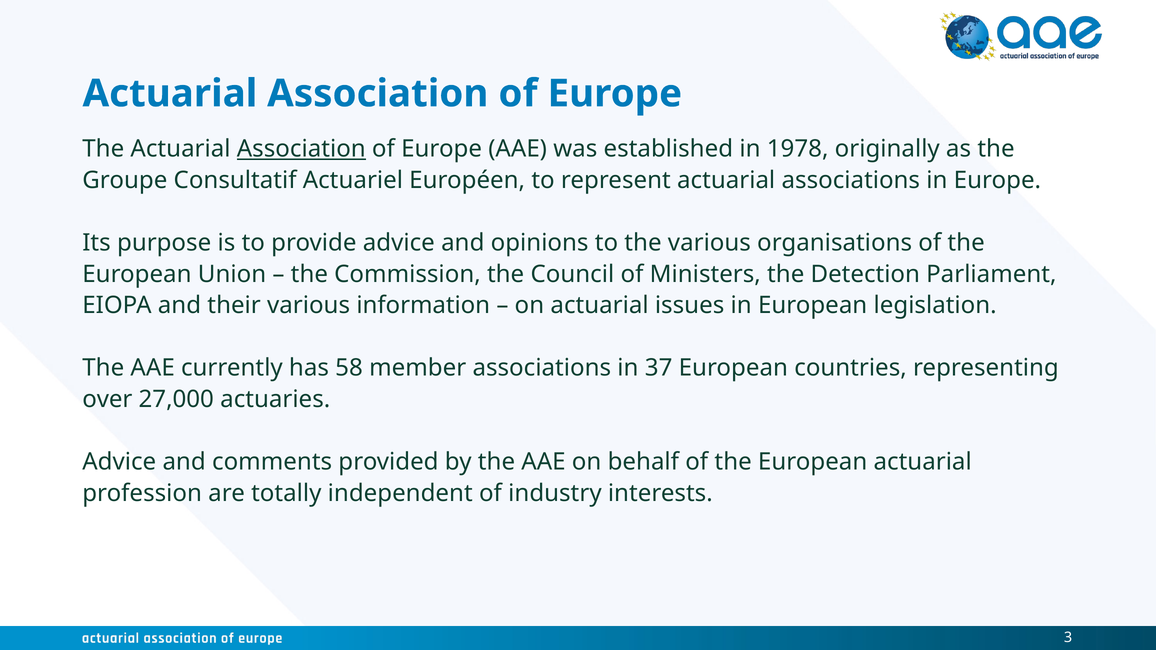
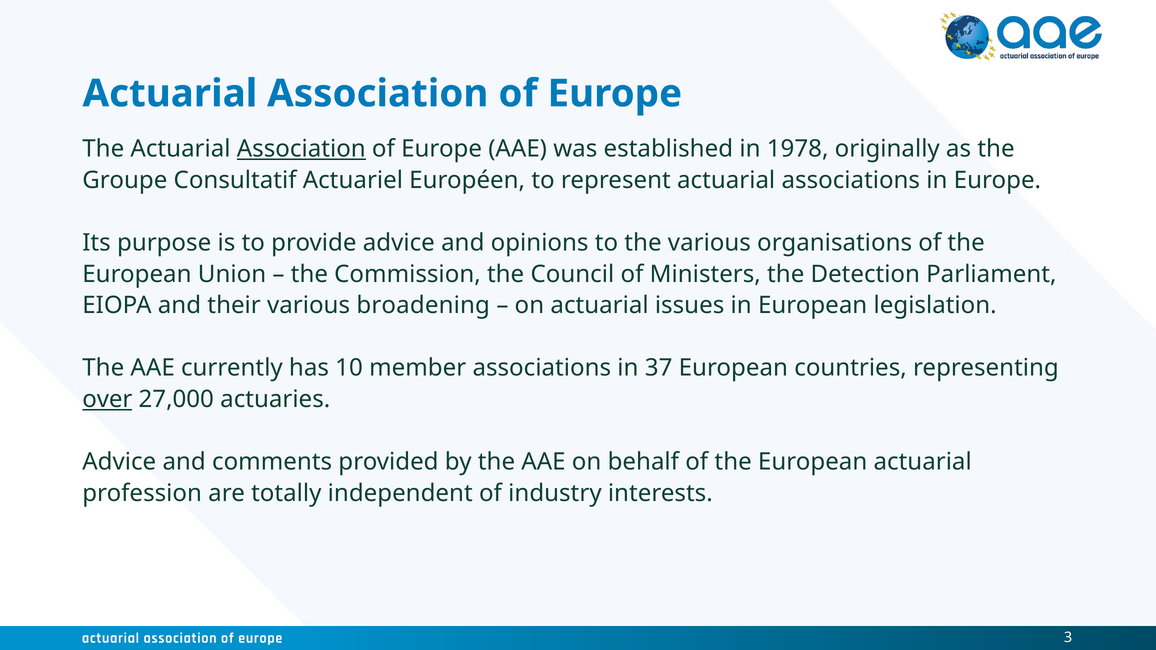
information: information -> broadening
58: 58 -> 10
over underline: none -> present
